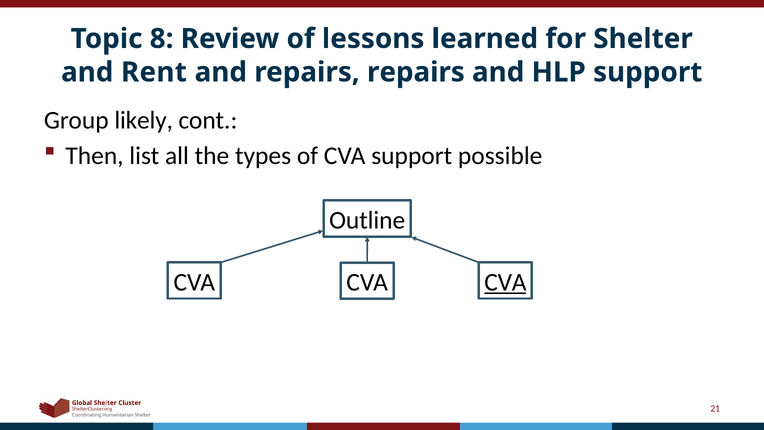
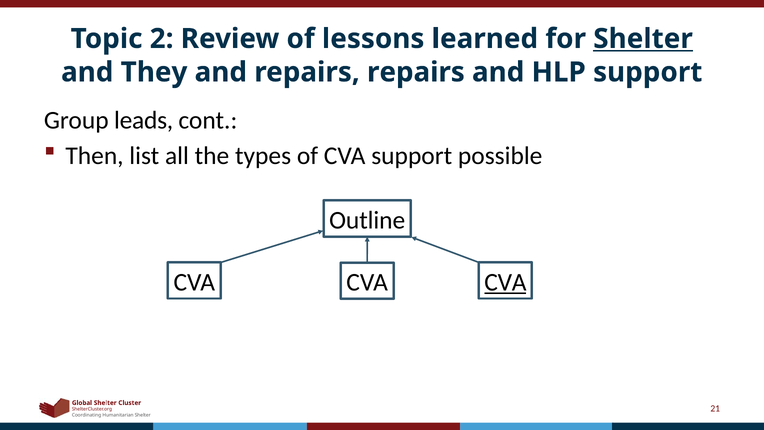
8: 8 -> 2
Shelter at (643, 39) underline: none -> present
Rent: Rent -> They
likely: likely -> leads
